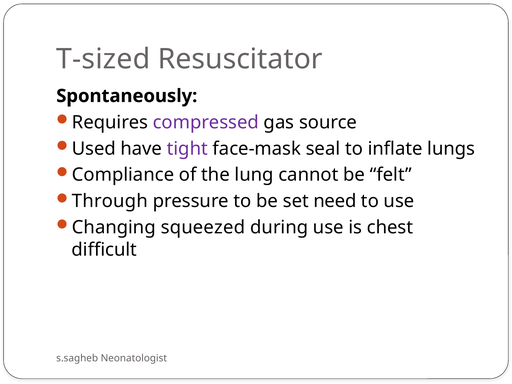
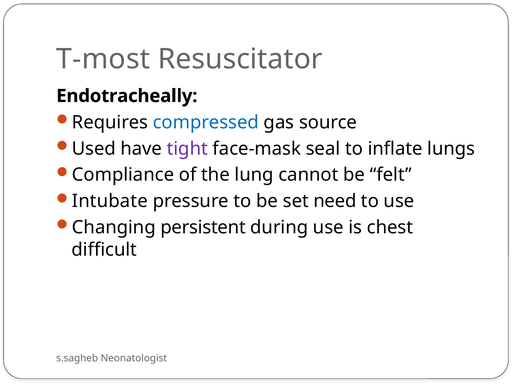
T-sized: T-sized -> T-most
Spontaneously: Spontaneously -> Endotracheally
compressed colour: purple -> blue
Through: Through -> Intubate
squeezed: squeezed -> persistent
